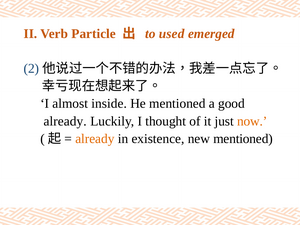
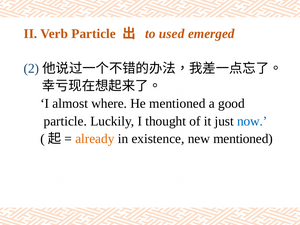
inside: inside -> where
already at (65, 121): already -> particle
now colour: orange -> blue
